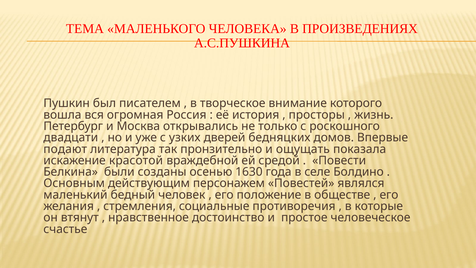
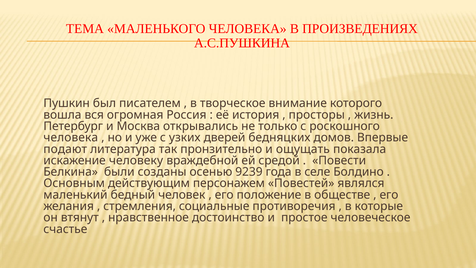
двадцати at (71, 138): двадцати -> человека
красотой: красотой -> человеку
1630: 1630 -> 9239
